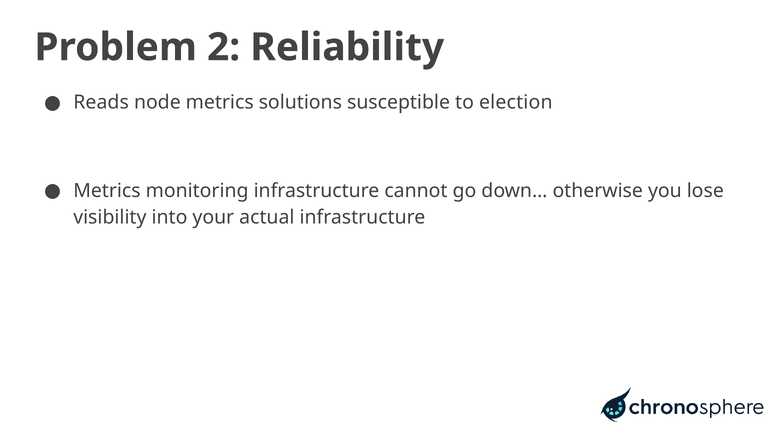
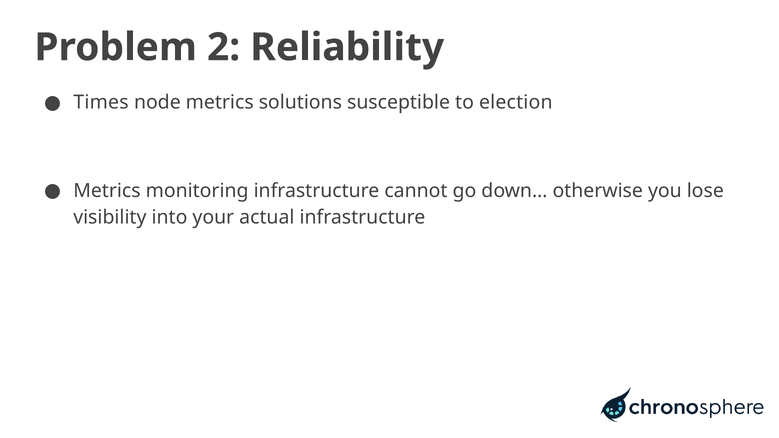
Reads: Reads -> Times
